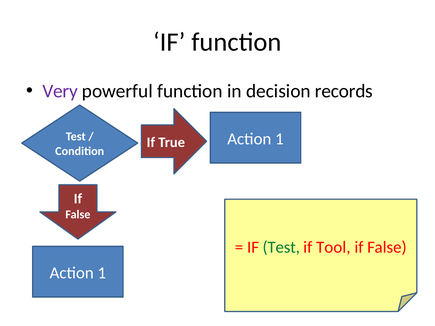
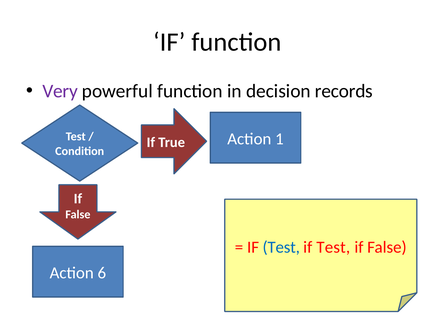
Test at (281, 247) colour: green -> blue
Tool at (333, 247): Tool -> Test
1 at (102, 273): 1 -> 6
